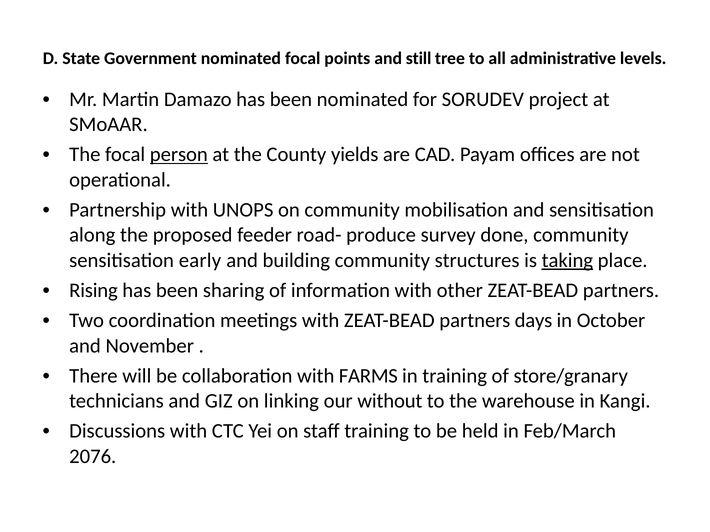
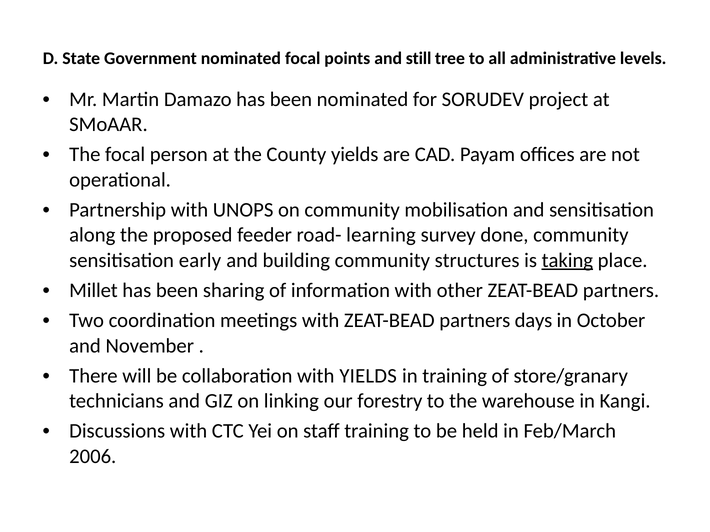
person underline: present -> none
produce: produce -> learning
Rising: Rising -> Millet
with FARMS: FARMS -> YIELDS
without: without -> forestry
2076: 2076 -> 2006
